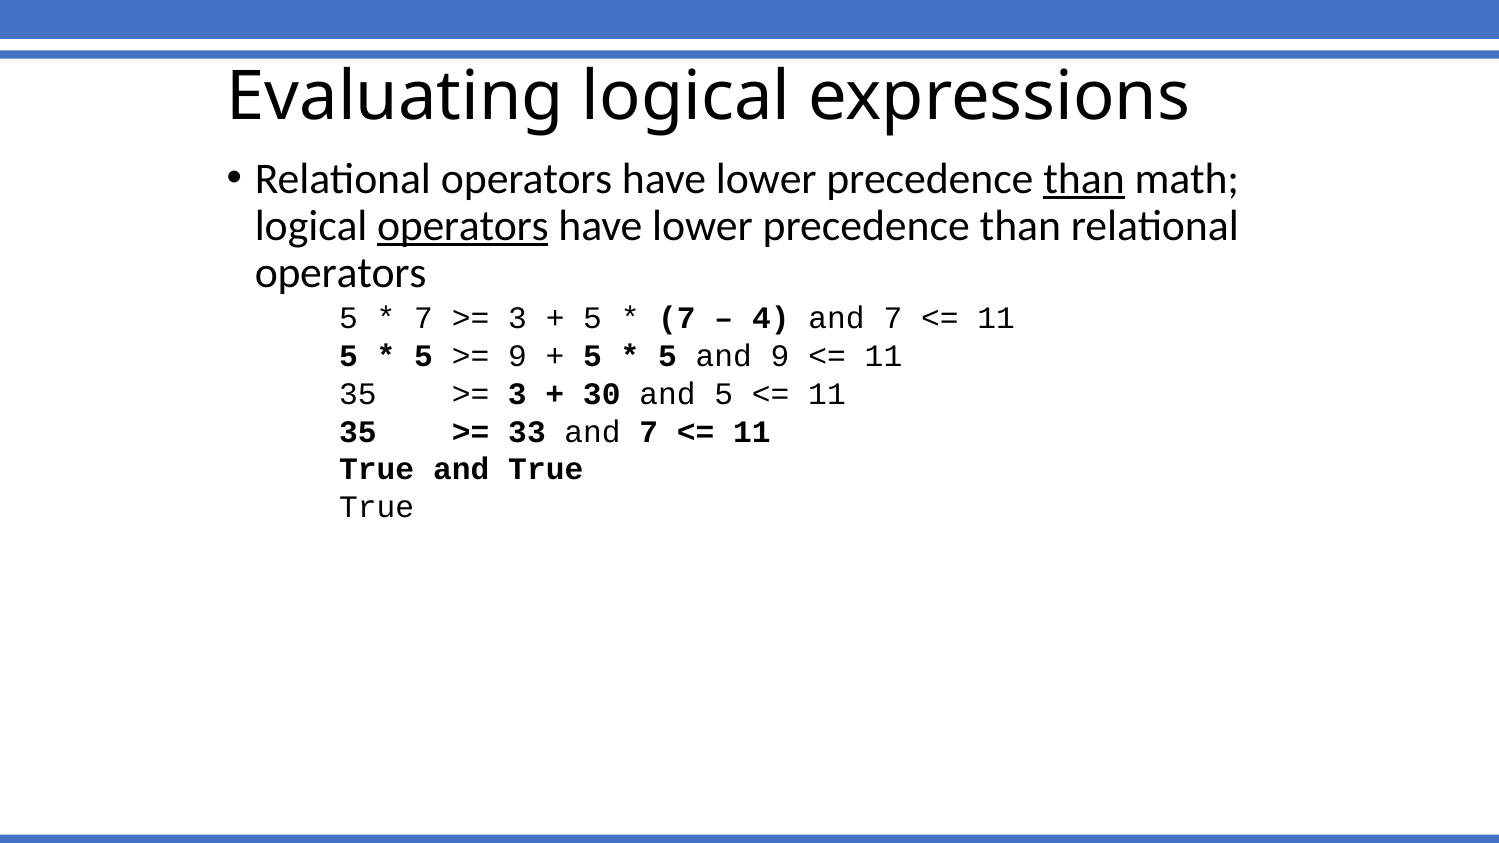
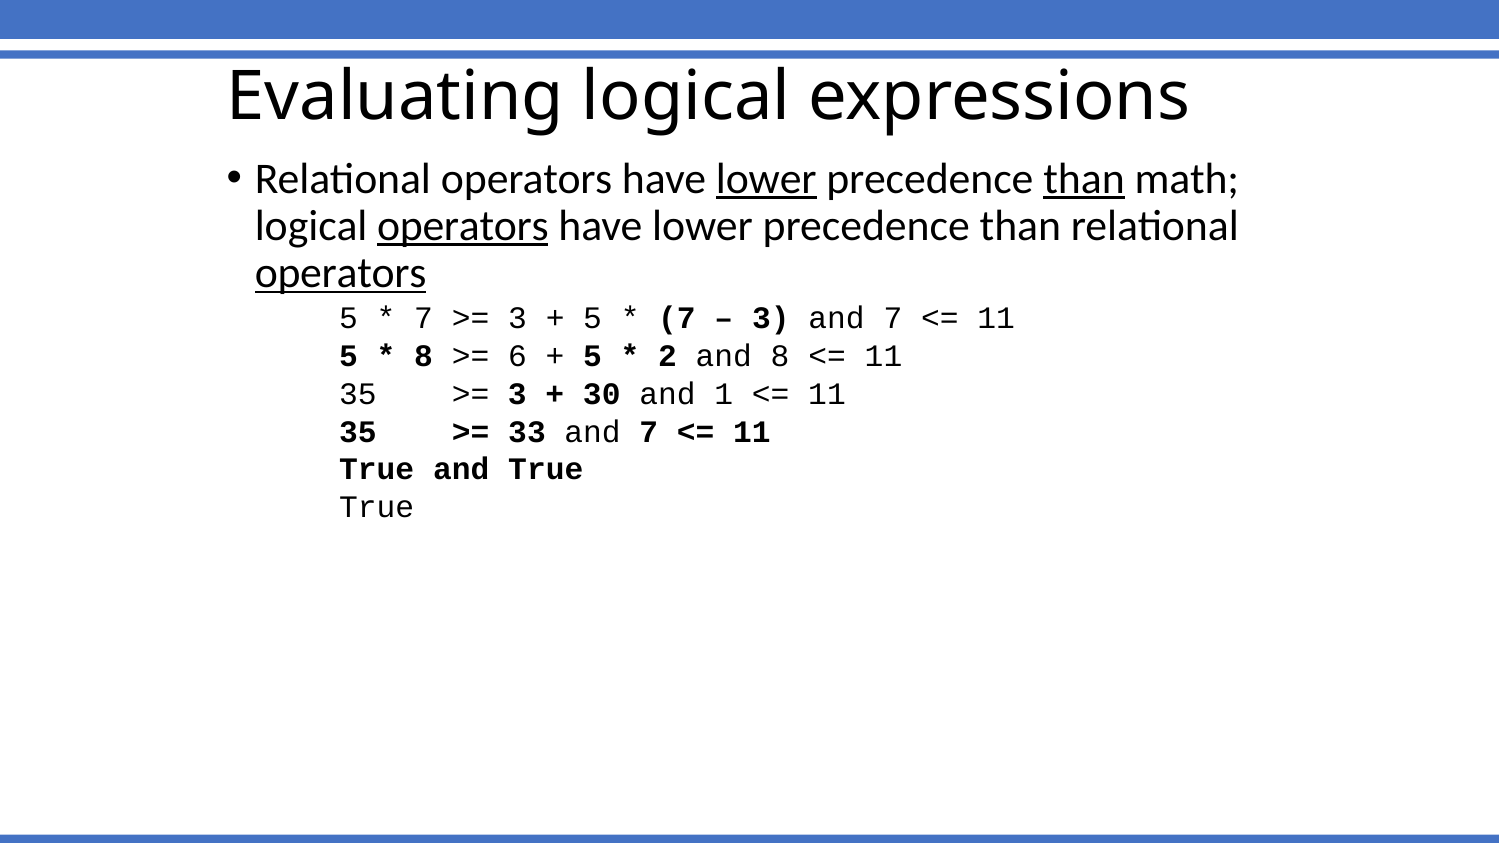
lower at (766, 179) underline: none -> present
operators at (341, 273) underline: none -> present
4 at (771, 318): 4 -> 3
5 at (424, 356): 5 -> 8
9 at (517, 356): 9 -> 6
5 at (667, 356): 5 -> 2
and 9: 9 -> 8
and 5: 5 -> 1
